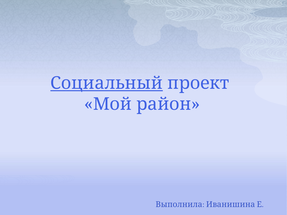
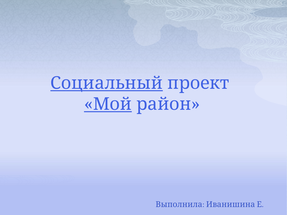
Мой underline: none -> present
